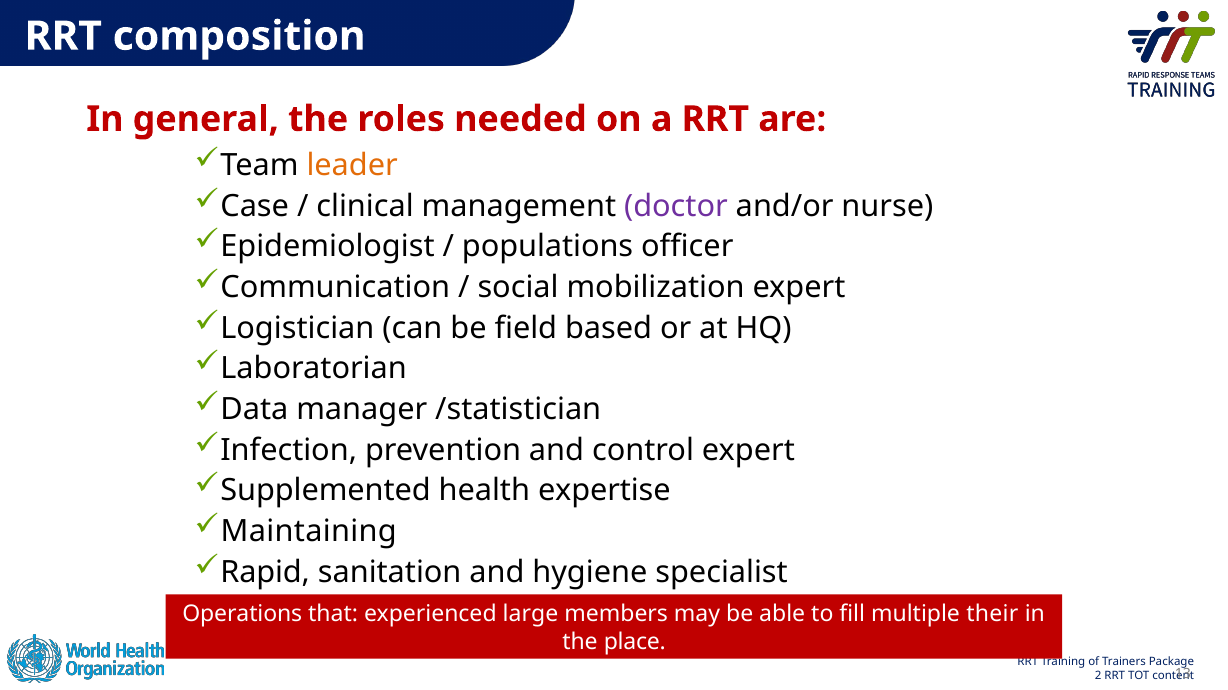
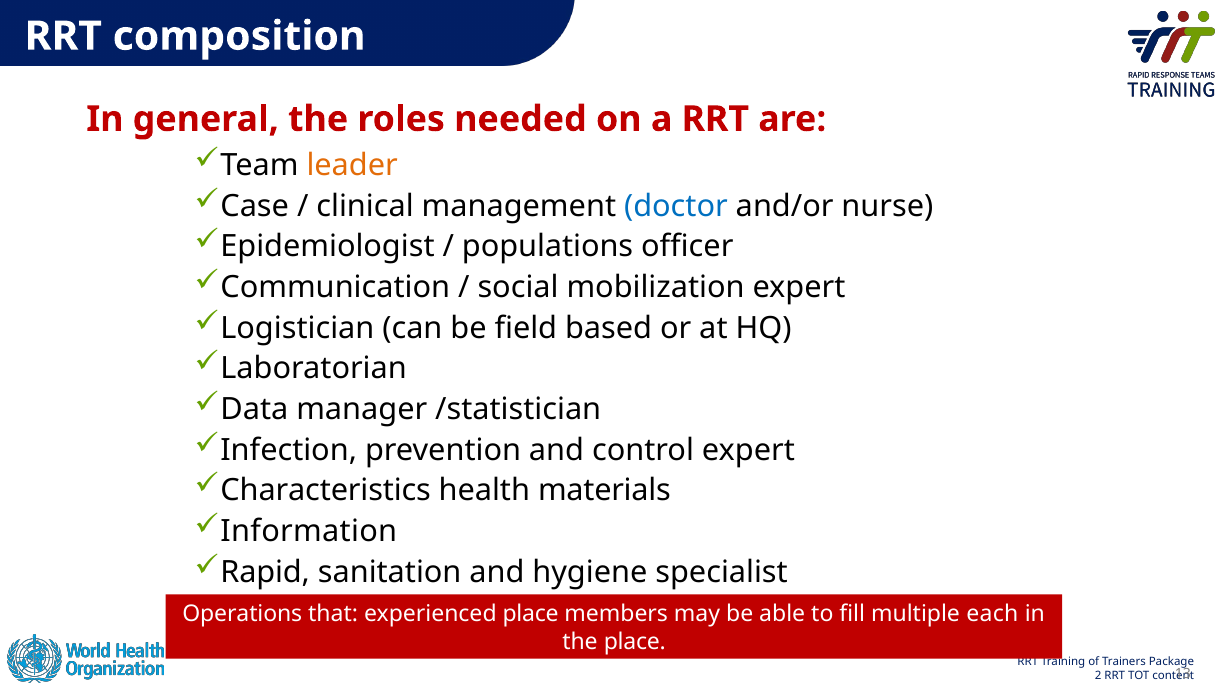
doctor colour: purple -> blue
Supplemented: Supplemented -> Characteristics
expertise: expertise -> materials
Maintaining: Maintaining -> Information
experienced large: large -> place
their: their -> each
